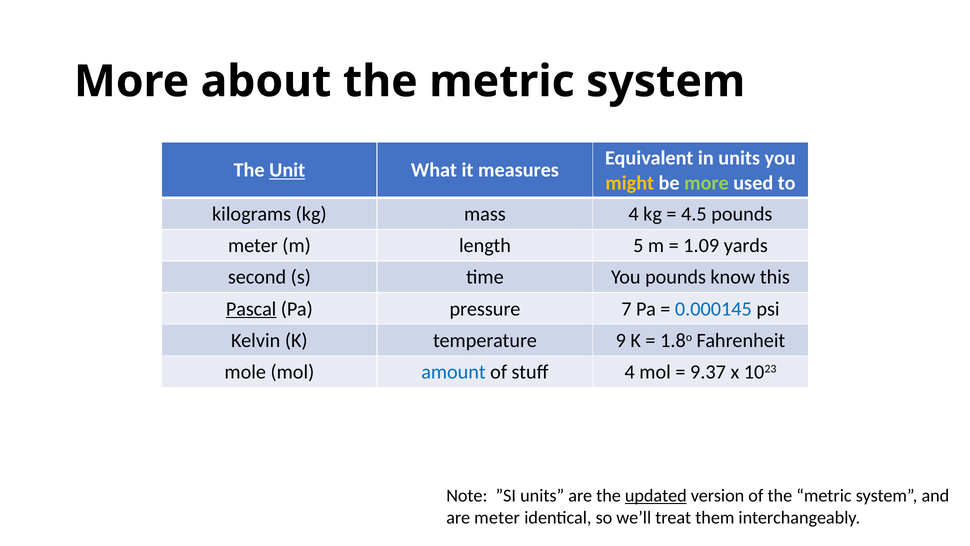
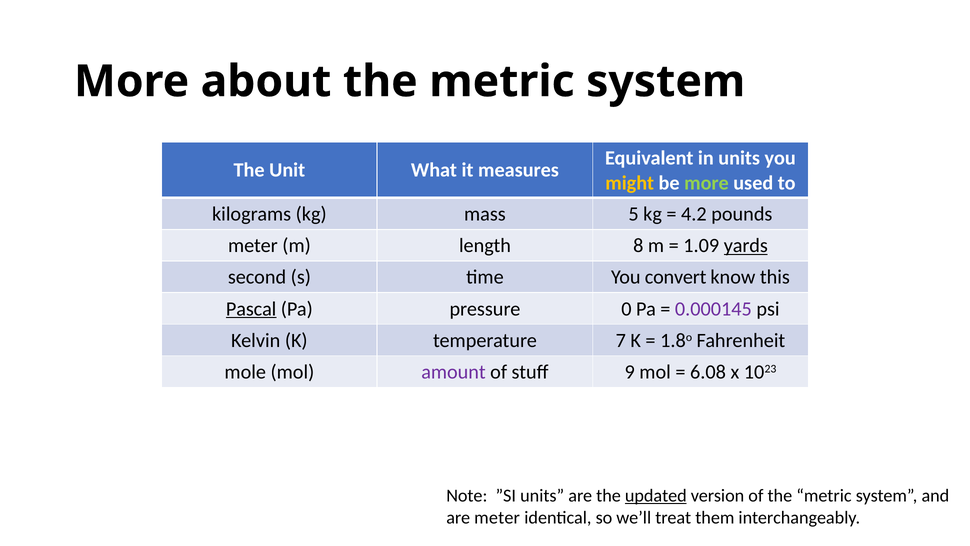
Unit underline: present -> none
mass 4: 4 -> 5
4.5: 4.5 -> 4.2
5: 5 -> 8
yards underline: none -> present
You pounds: pounds -> convert
7: 7 -> 0
0.000145 colour: blue -> purple
9: 9 -> 7
amount colour: blue -> purple
stuff 4: 4 -> 9
9.37: 9.37 -> 6.08
